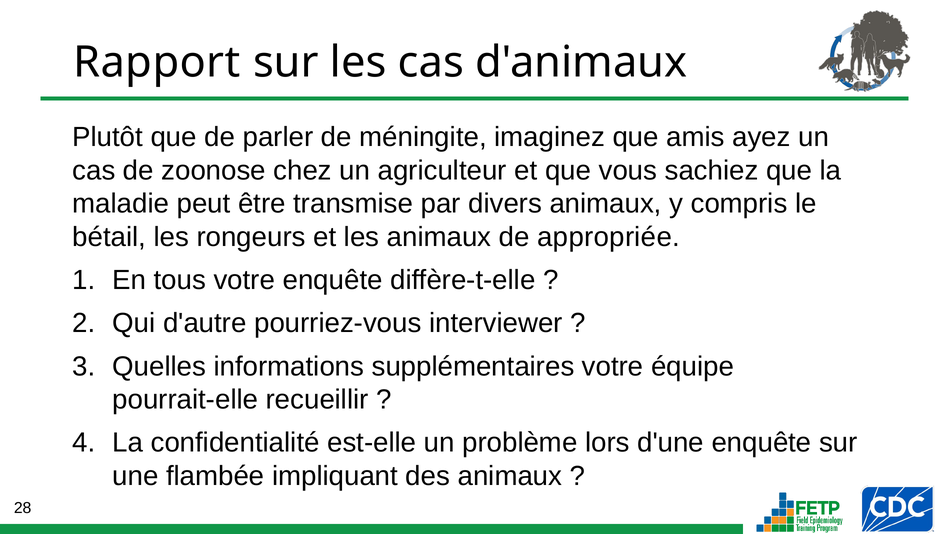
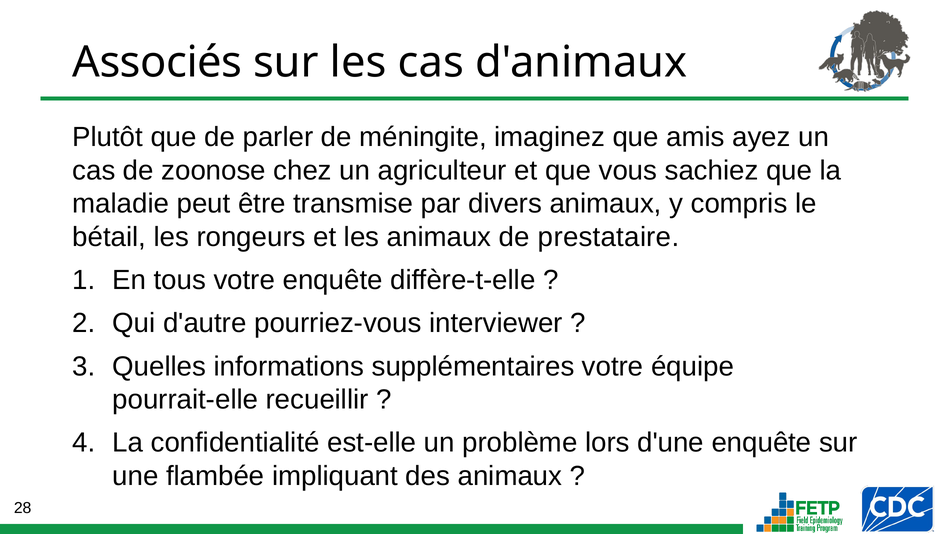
Rapport: Rapport -> Associés
appropriée: appropriée -> prestataire
